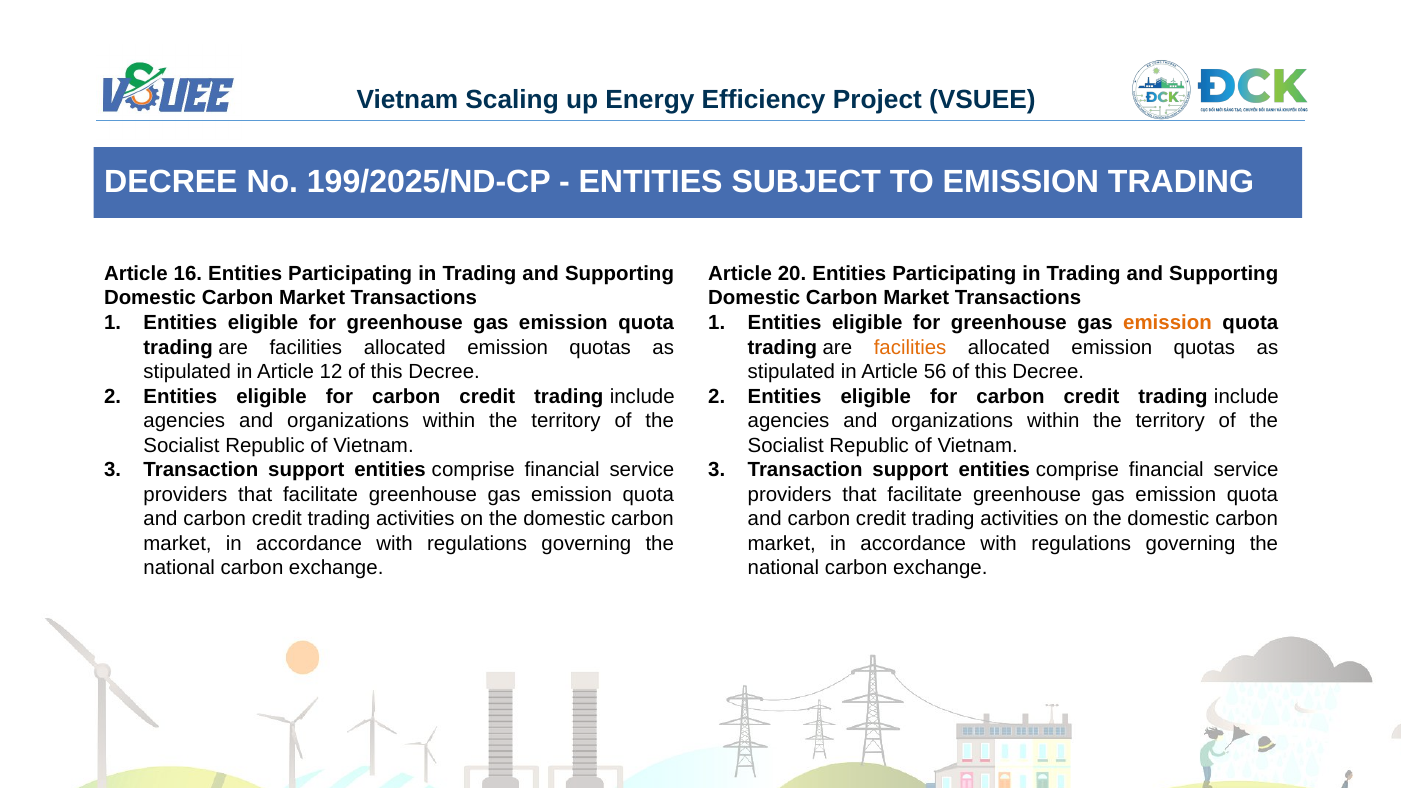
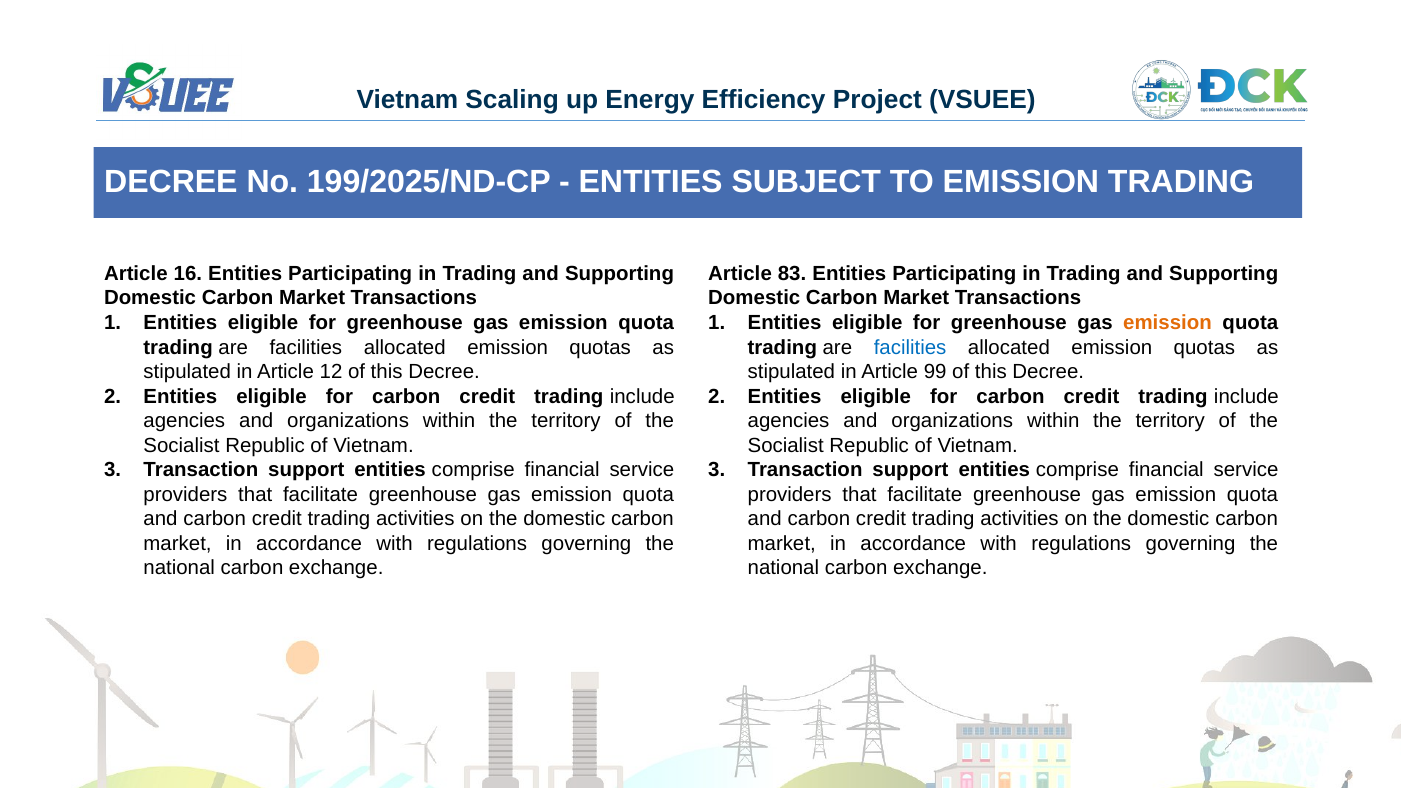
20: 20 -> 83
facilities at (910, 347) colour: orange -> blue
56: 56 -> 99
